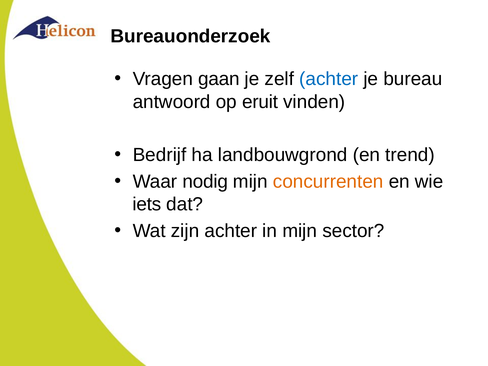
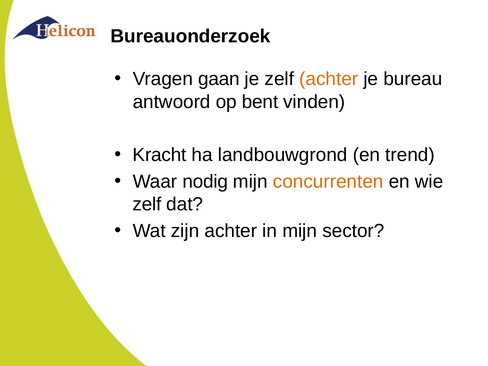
achter at (329, 79) colour: blue -> orange
eruit: eruit -> bent
Bedrijf: Bedrijf -> Kracht
iets at (147, 204): iets -> zelf
